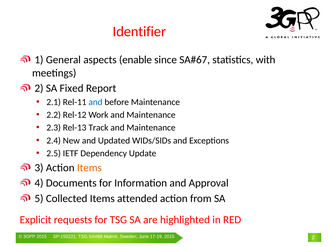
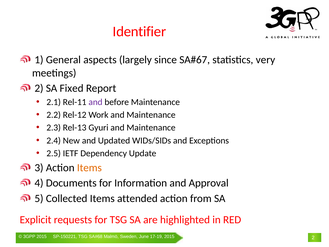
enable: enable -> largely
with: with -> very
and at (95, 102) colour: blue -> purple
Track: Track -> Gyuri
